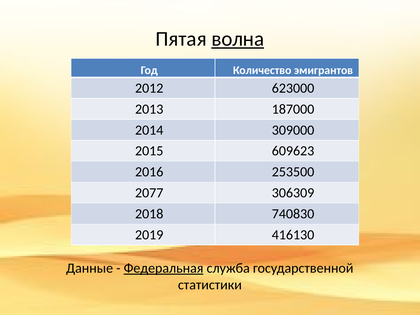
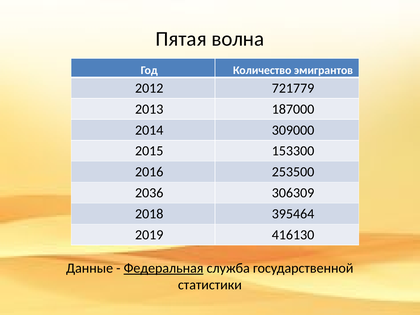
волна underline: present -> none
623000: 623000 -> 721779
609623: 609623 -> 153300
2077: 2077 -> 2036
740830: 740830 -> 395464
